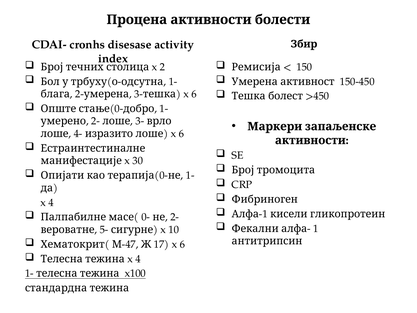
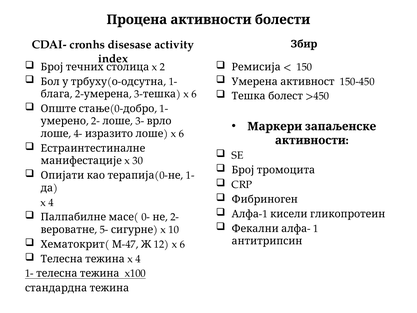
17: 17 -> 12
